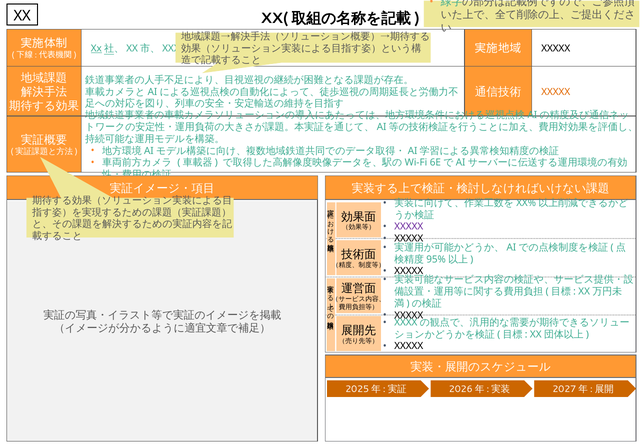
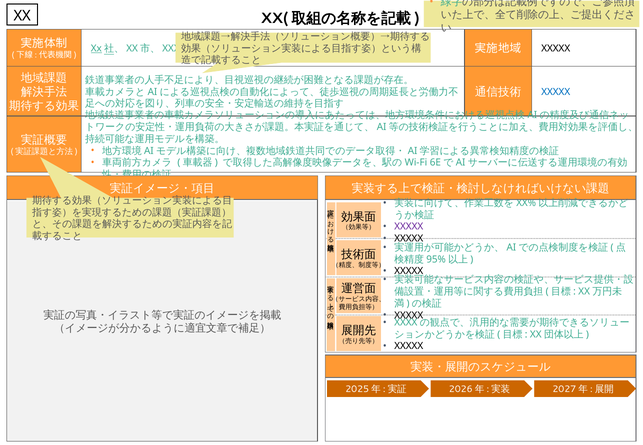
XXXXX at (556, 92) colour: orange -> blue
